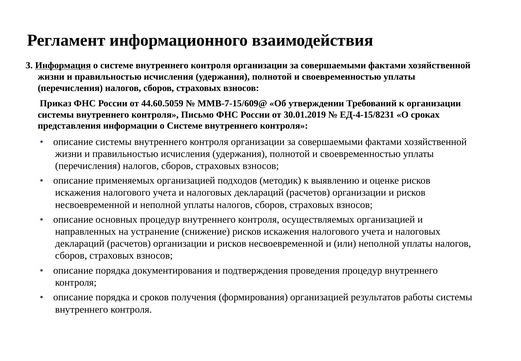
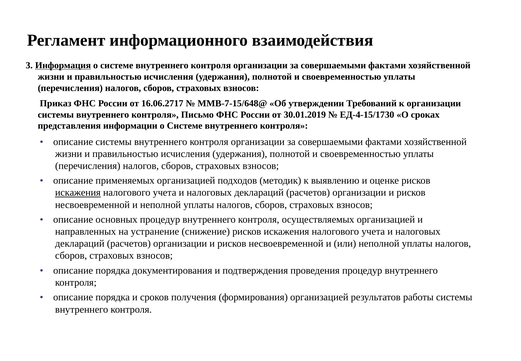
44.60.5059: 44.60.5059 -> 16.06.2717
ММВ-7-15/609@: ММВ-7-15/609@ -> ММВ-7-15/648@
ЕД-4-15/8231: ЕД-4-15/8231 -> ЕД-4-15/1730
искажения at (78, 193) underline: none -> present
